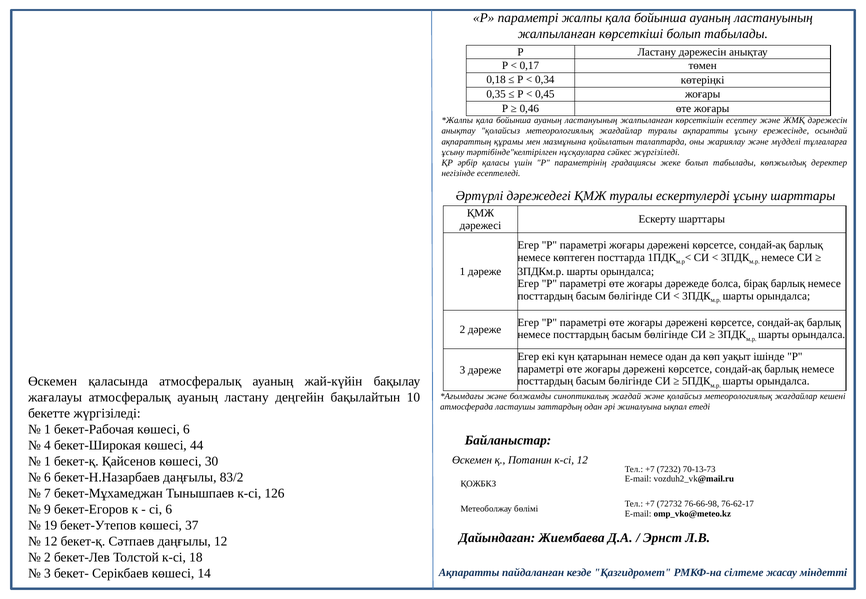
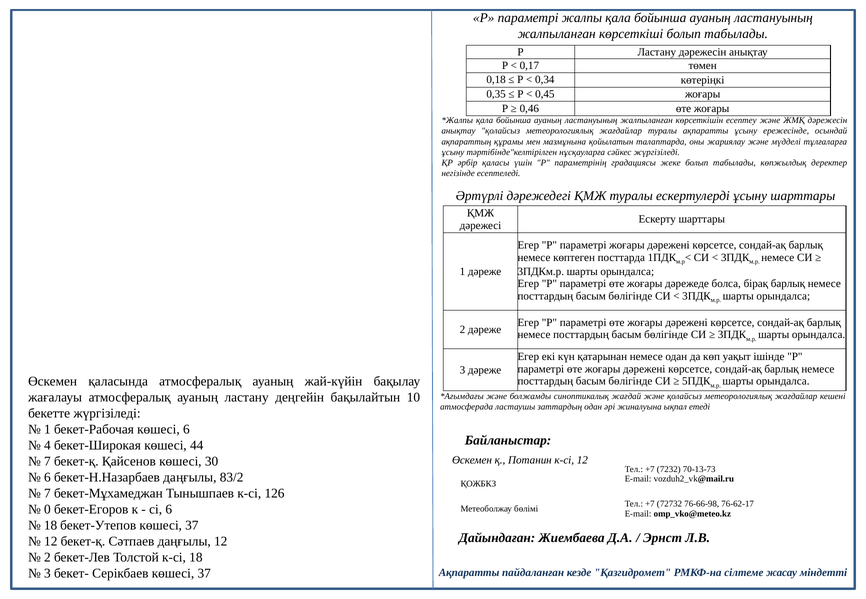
1 at (47, 462): 1 -> 7
9: 9 -> 0
19 at (51, 526): 19 -> 18
Серікбаев көшесі 14: 14 -> 37
